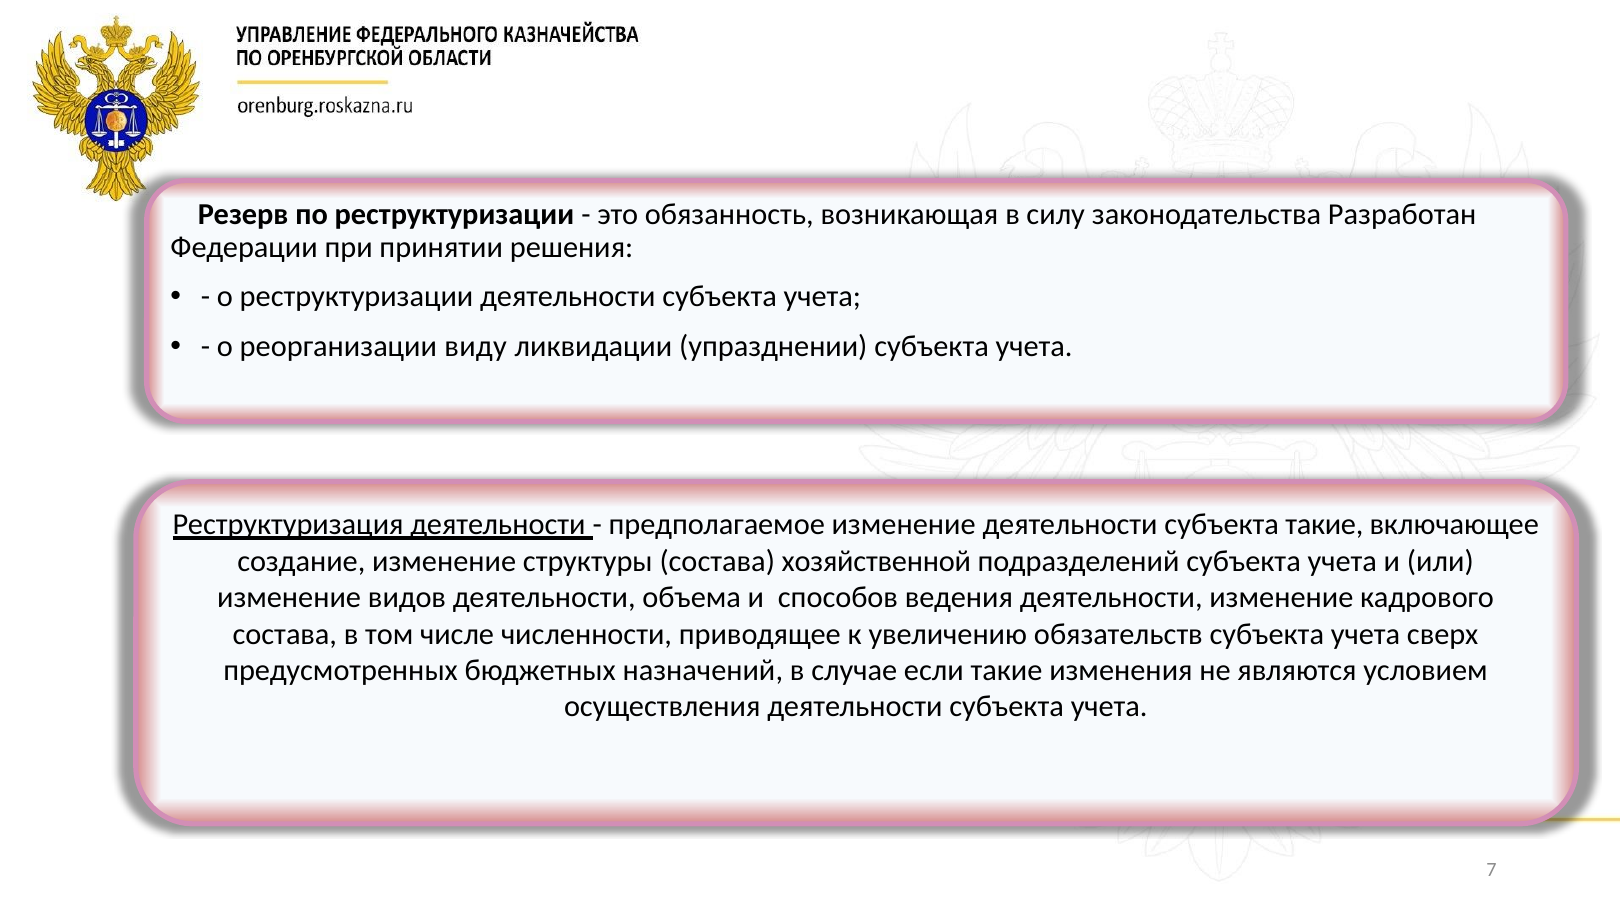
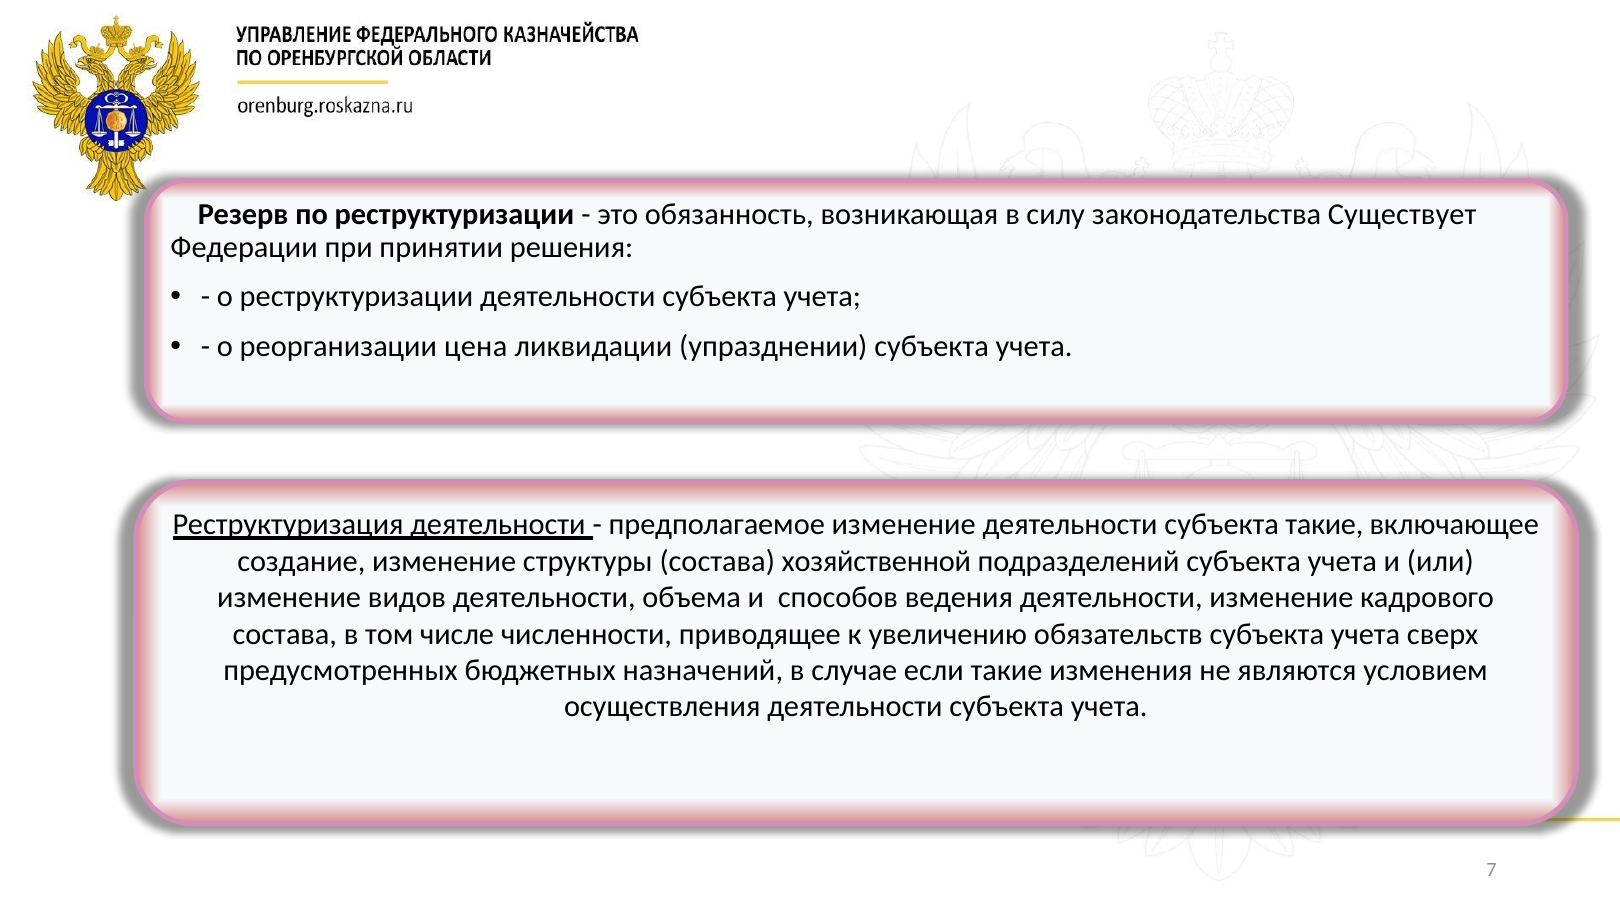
Разработан: Разработан -> Существует
виду: виду -> цена
